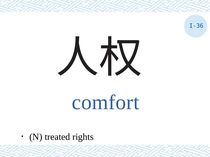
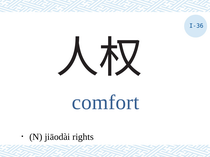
treated: treated -> jiāodài
